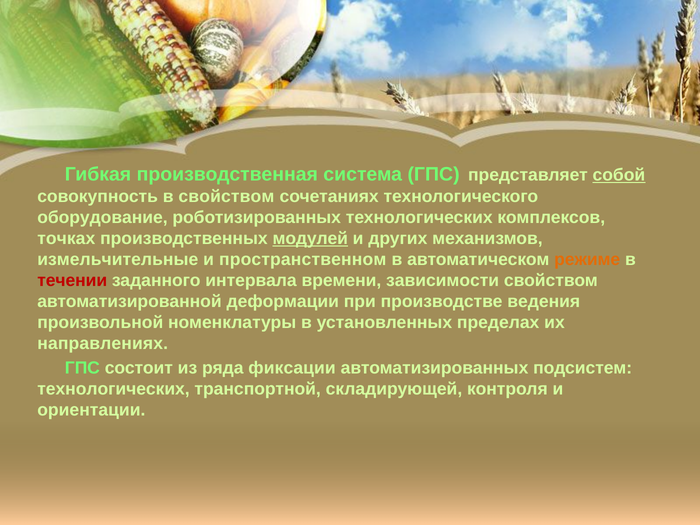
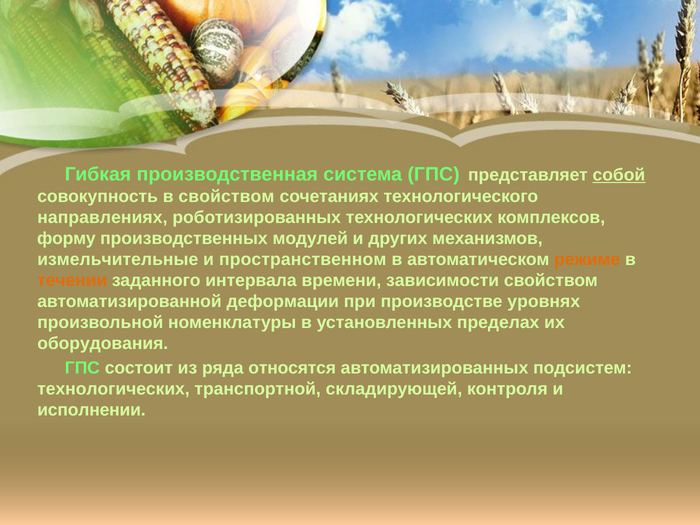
оборудование: оборудование -> направлениях
точках: точках -> форму
модулей underline: present -> none
течении colour: red -> orange
ведения: ведения -> уровнях
направлениях: направлениях -> оборудования
фиксации: фиксации -> относятся
ориентации: ориентации -> исполнении
